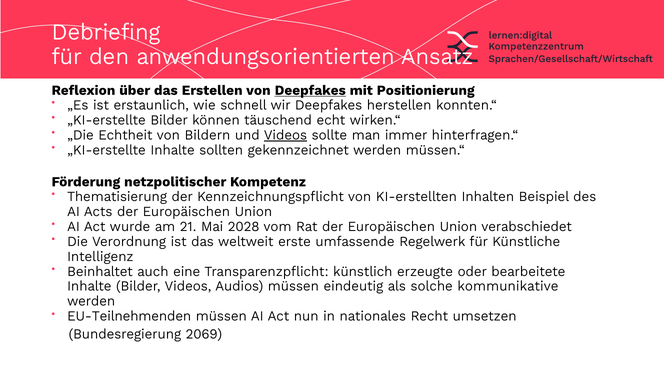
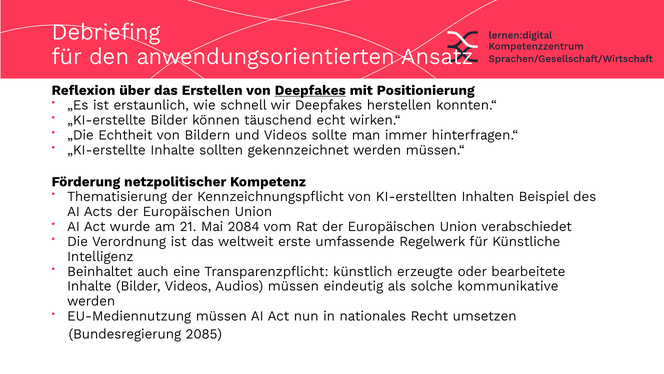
Videos at (285, 135) underline: present -> none
2028: 2028 -> 2084
EU-Teilnehmenden: EU-Teilnehmenden -> EU-Mediennutzung
2069: 2069 -> 2085
